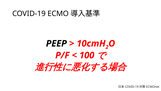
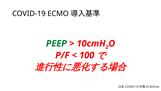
PEEP colour: black -> green
